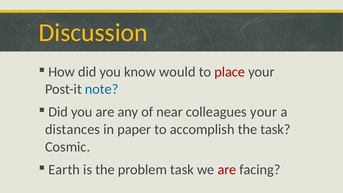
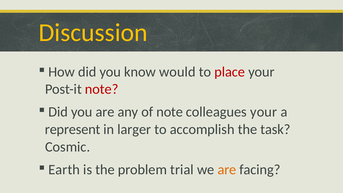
note at (102, 89) colour: blue -> red
of near: near -> note
distances: distances -> represent
paper: paper -> larger
problem task: task -> trial
are at (227, 170) colour: red -> orange
